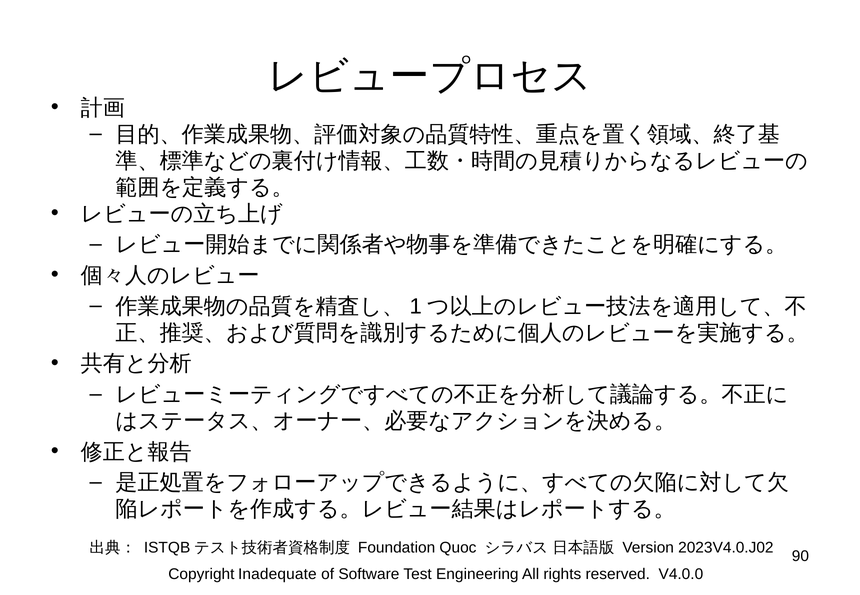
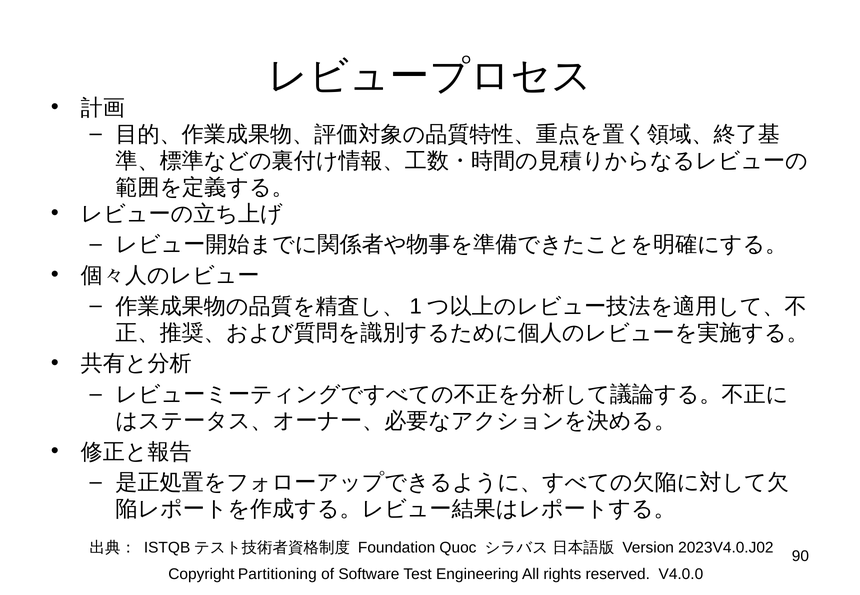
Inadequate: Inadequate -> Partitioning
